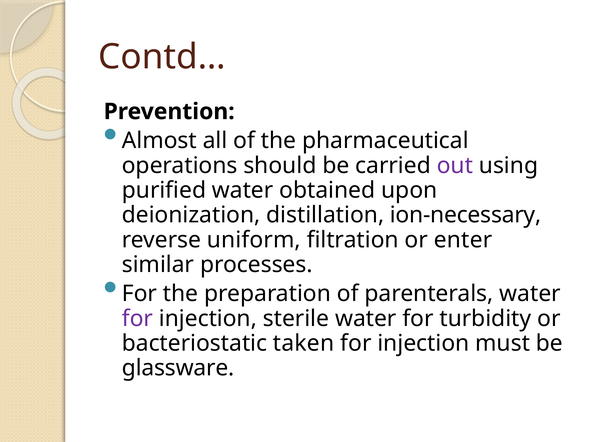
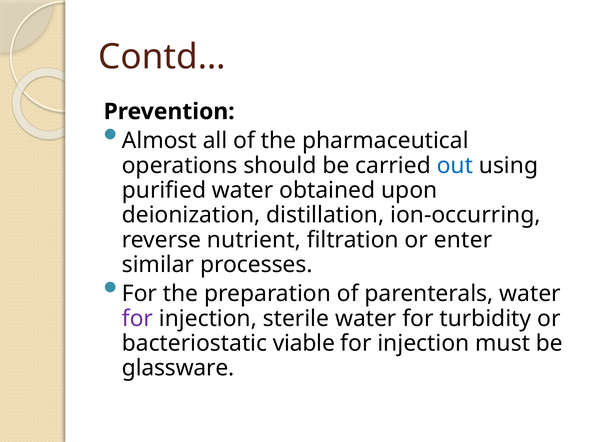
out colour: purple -> blue
ion-necessary: ion-necessary -> ion-occurring
uniform: uniform -> nutrient
taken: taken -> viable
